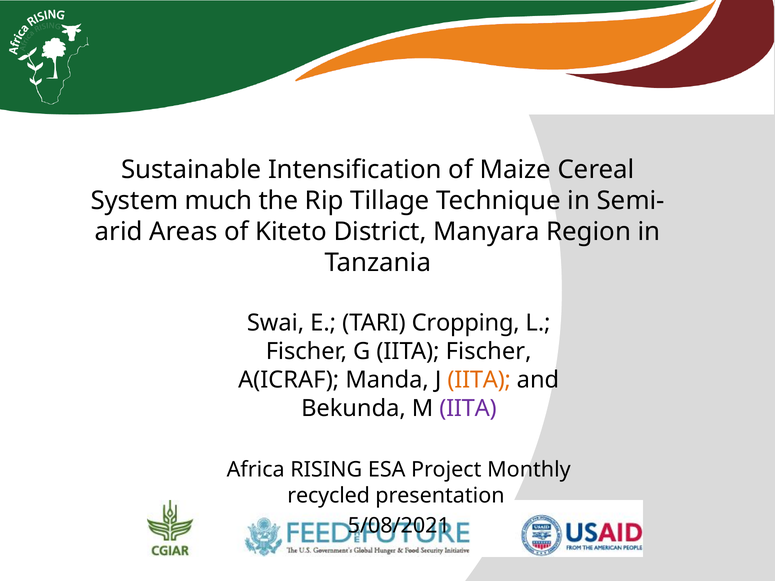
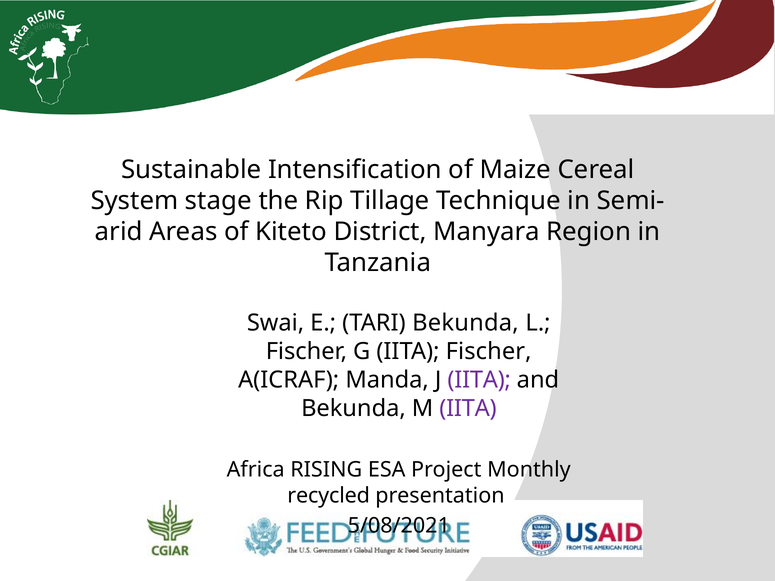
much: much -> stage
TARI Cropping: Cropping -> Bekunda
IITA at (479, 380) colour: orange -> purple
